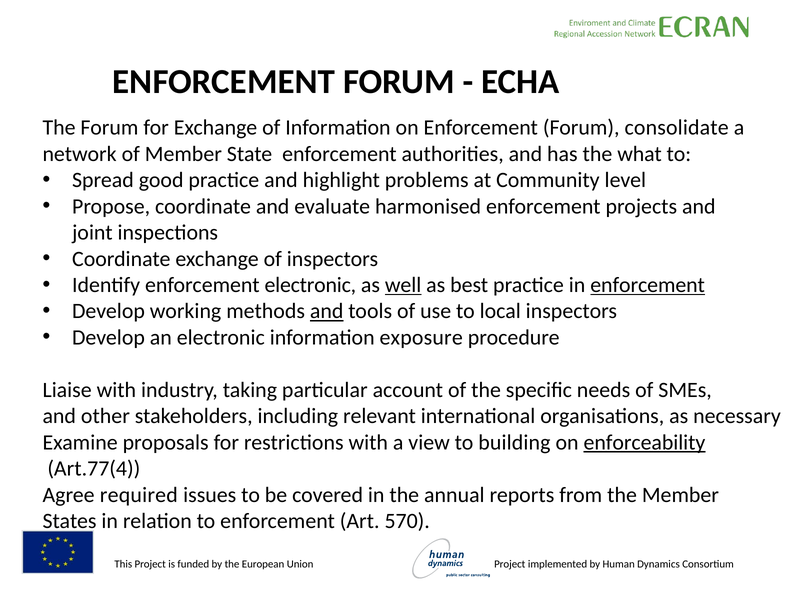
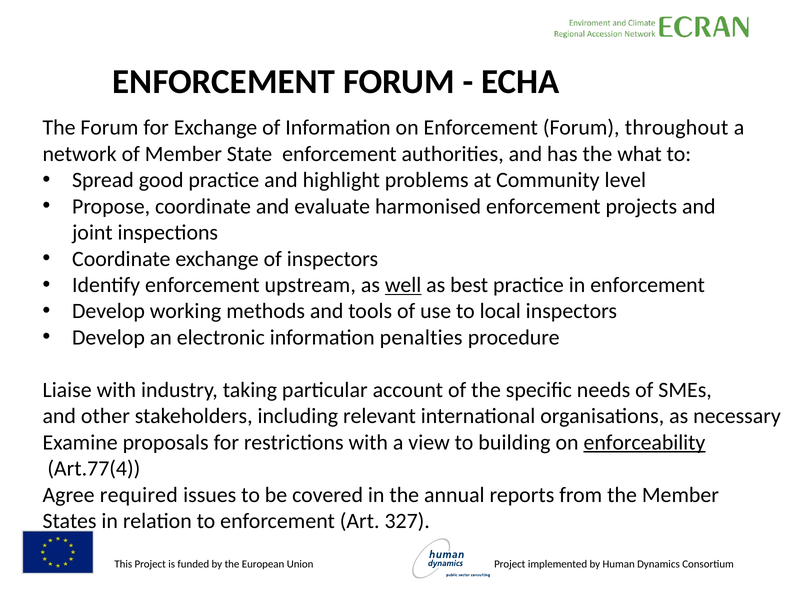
consolidate: consolidate -> throughout
enforcement electronic: electronic -> upstream
enforcement at (648, 285) underline: present -> none
and at (327, 311) underline: present -> none
exposure: exposure -> penalties
570: 570 -> 327
